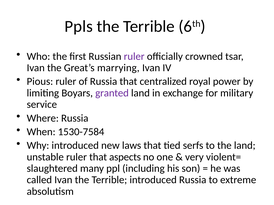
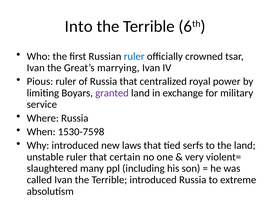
Ppls: Ppls -> Into
ruler at (134, 56) colour: purple -> blue
1530-7584: 1530-7584 -> 1530-7598
aspects: aspects -> certain
